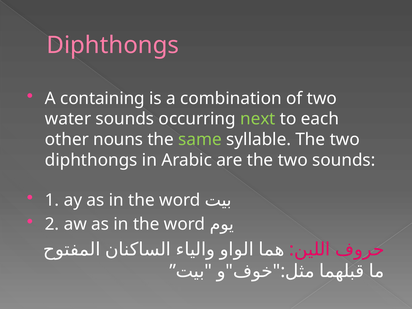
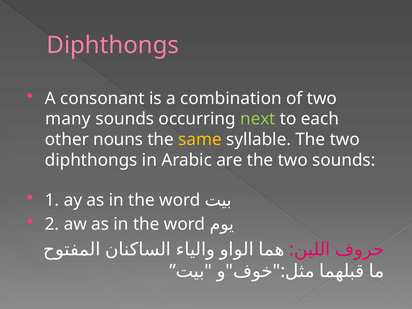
containing: containing -> consonant
water: water -> many
same colour: light green -> yellow
